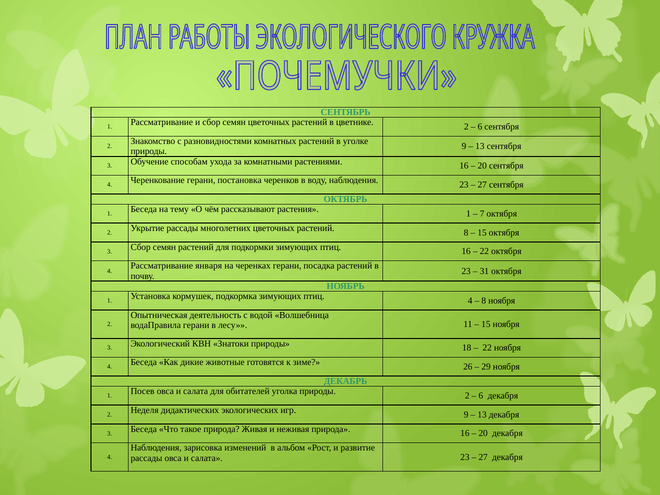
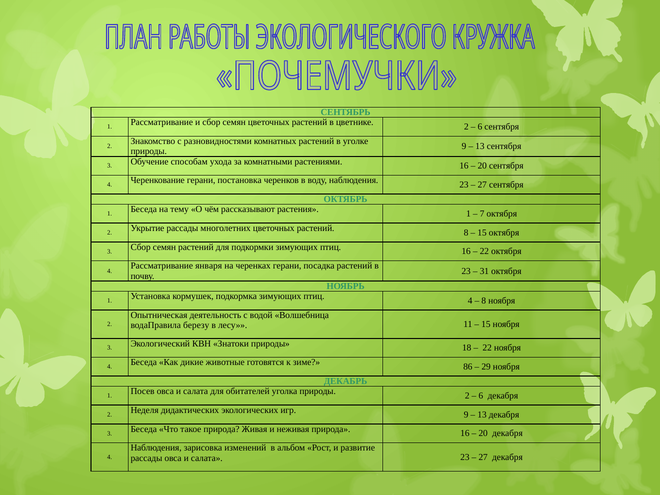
водаПравила герани: герани -> березу
26: 26 -> 86
